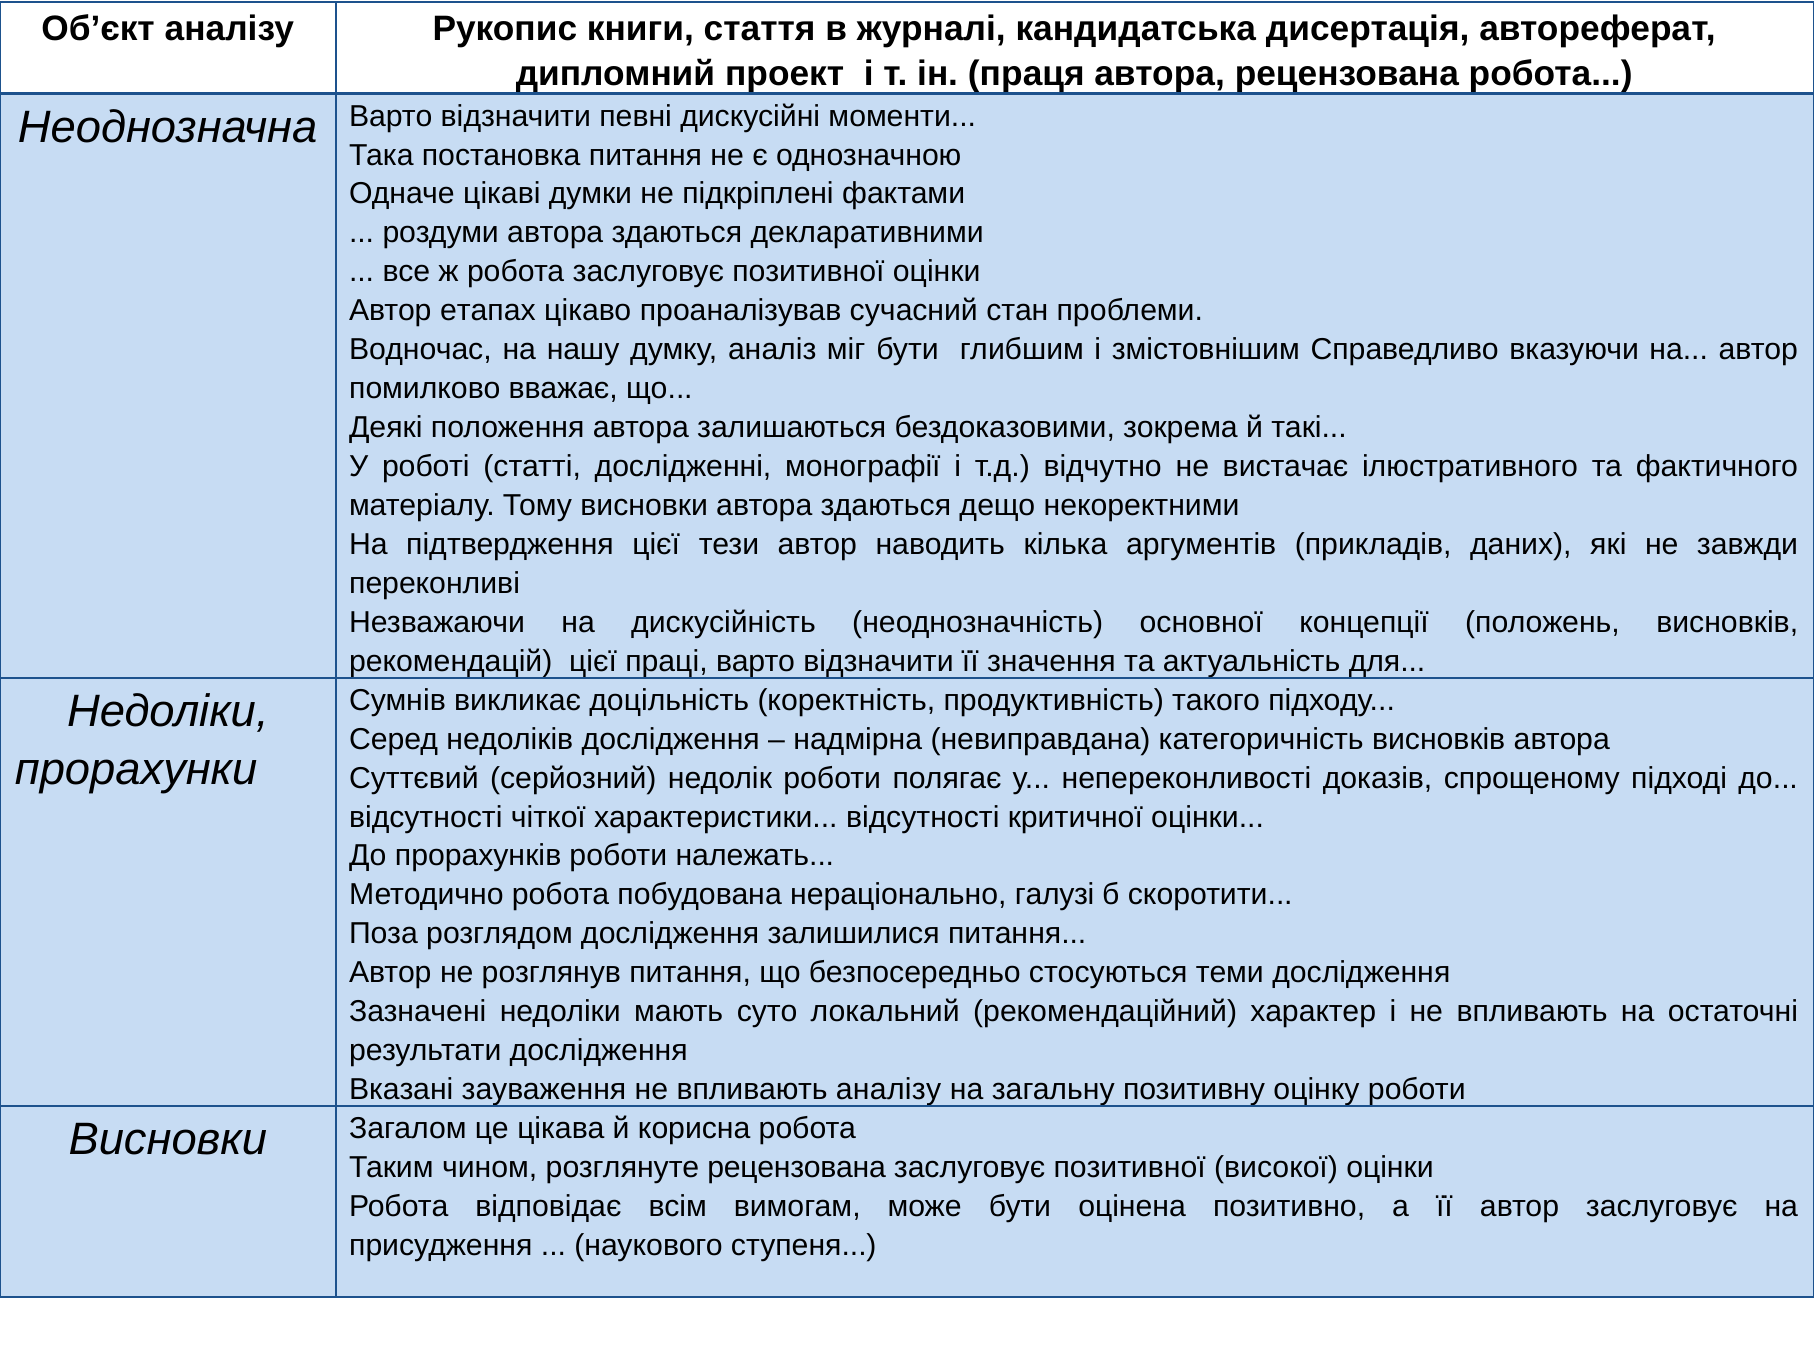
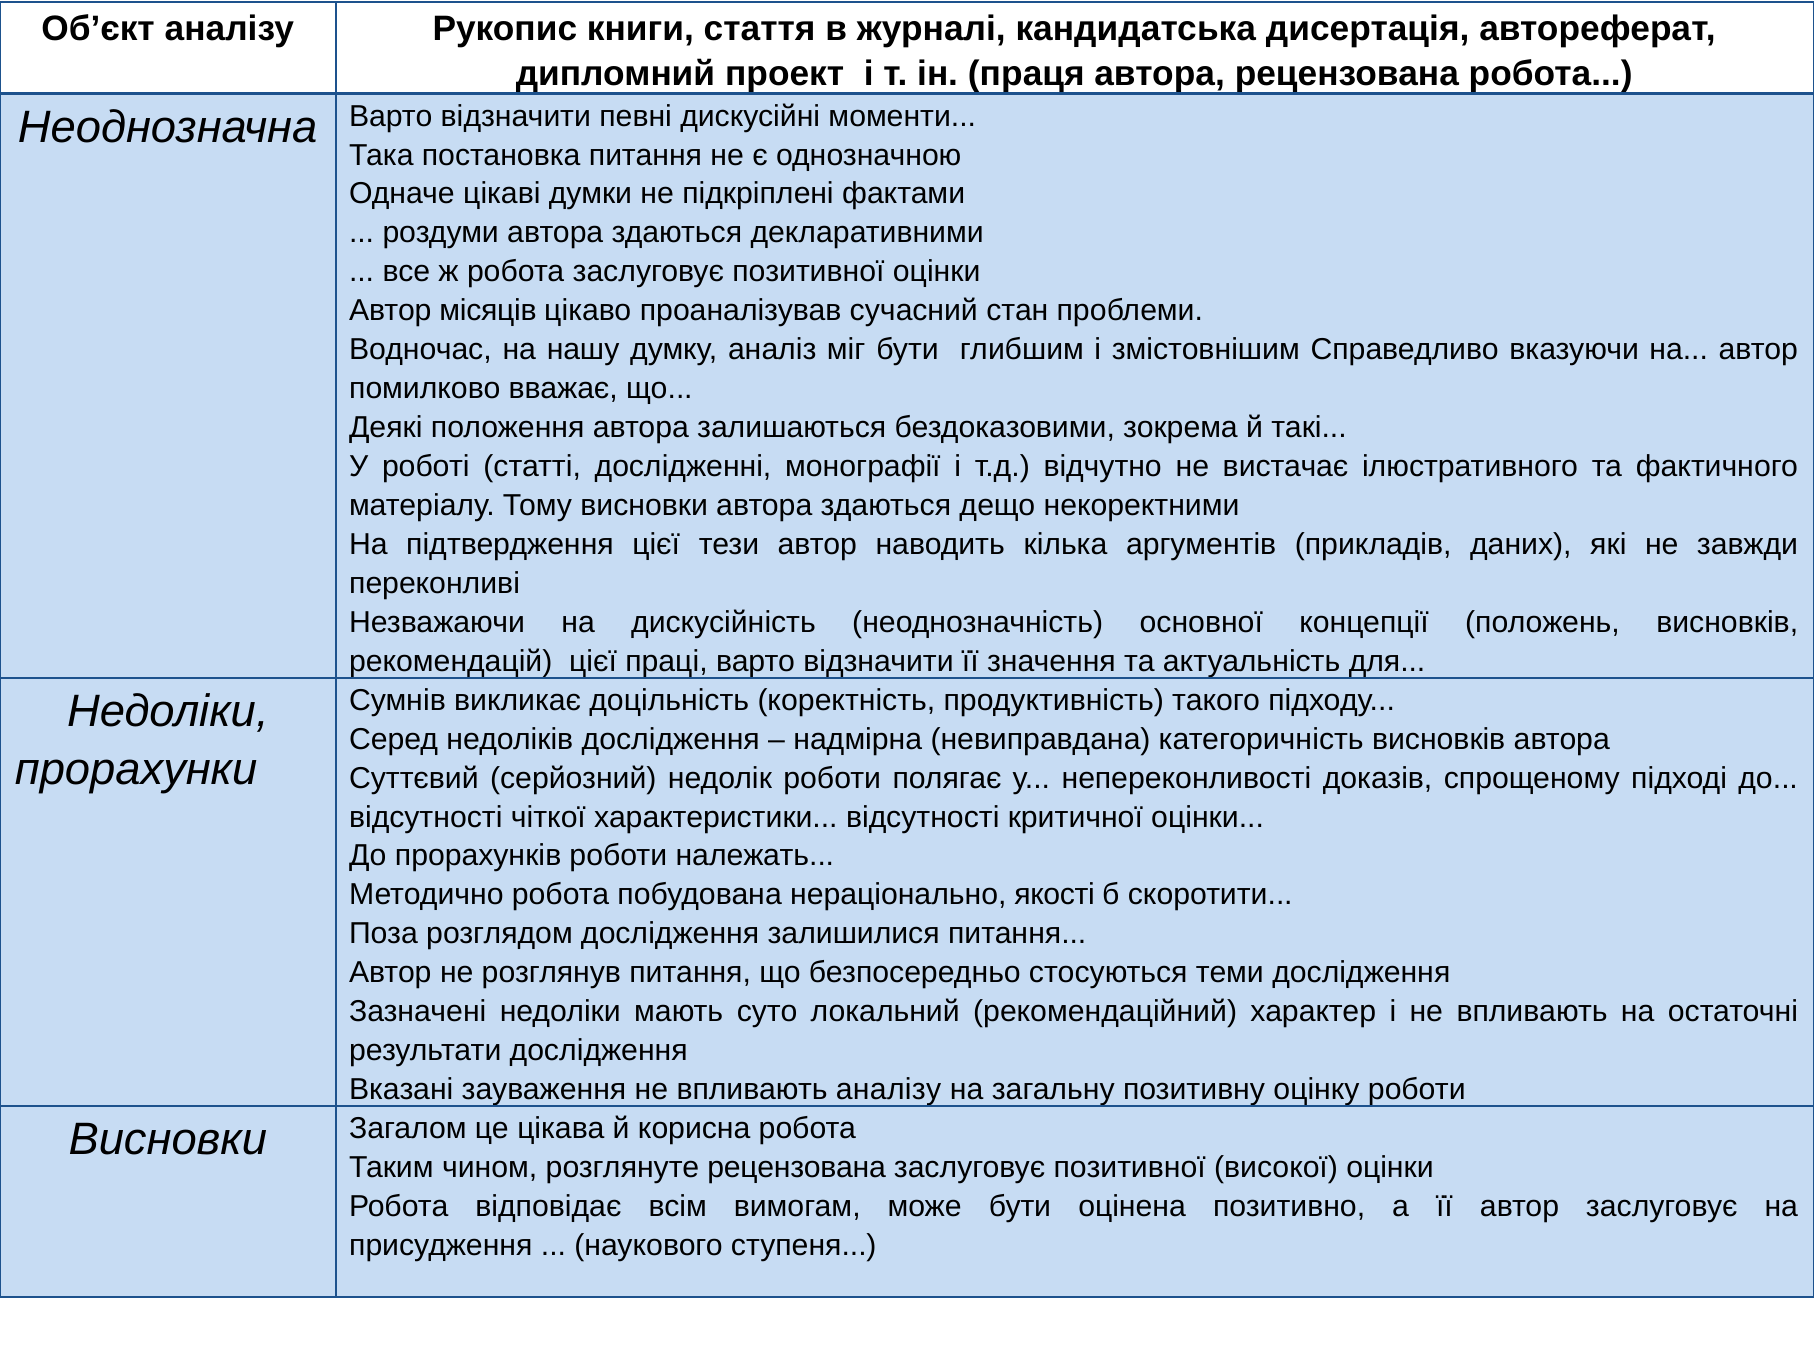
етапах: етапах -> місяців
галузі: галузі -> якості
